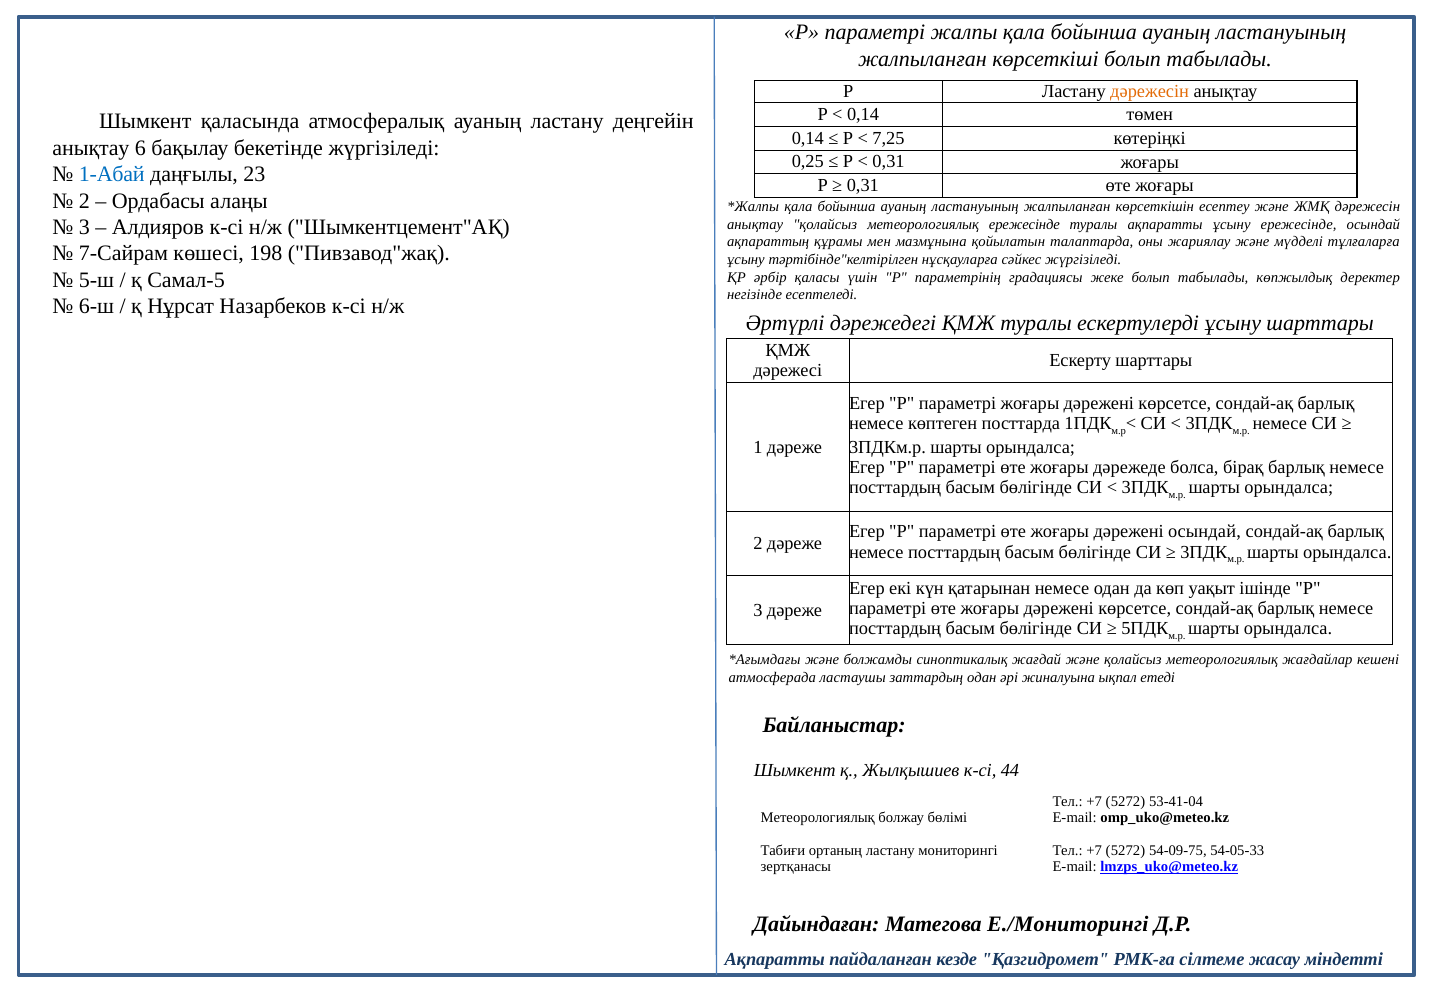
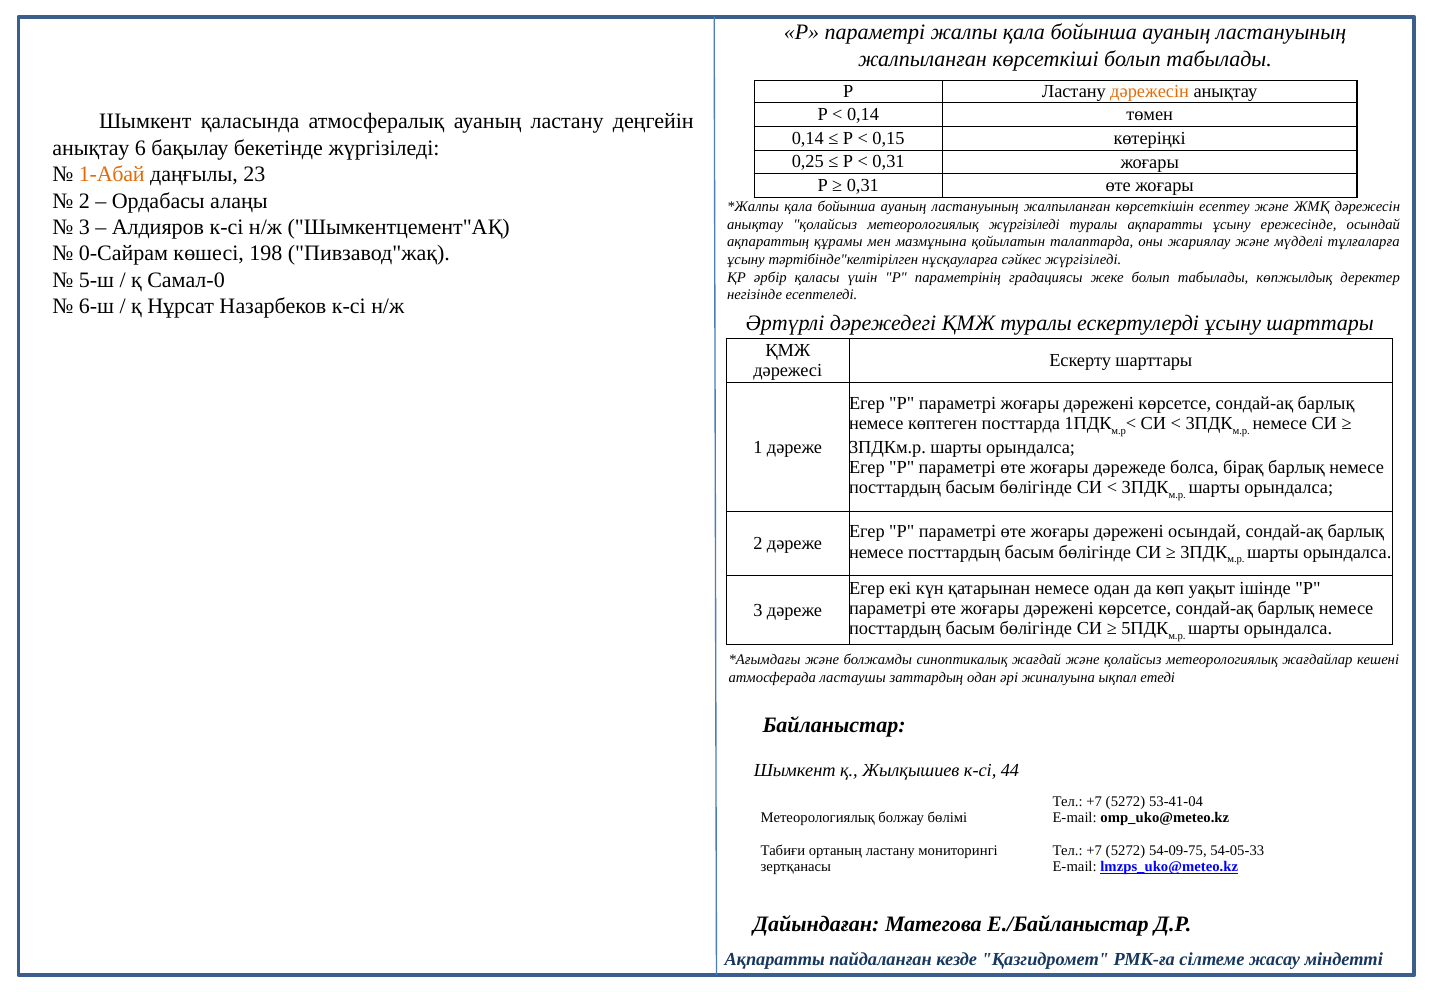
7,25: 7,25 -> 0,15
1-Абай colour: blue -> orange
метеорологиялық ережесінде: ережесінде -> жүргізіледі
7-Сайрам: 7-Сайрам -> 0-Сайрам
Самал-5: Самал-5 -> Самал-0
Е./Мониторингі: Е./Мониторингі -> Е./Байланыстар
